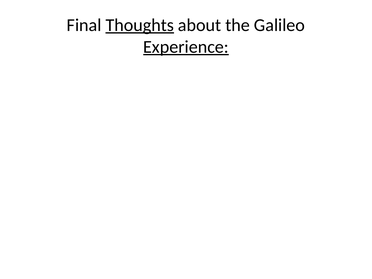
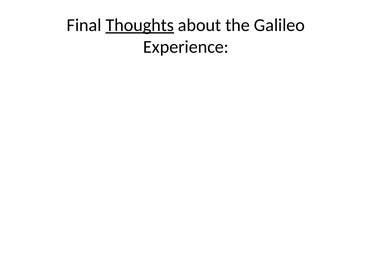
Experience underline: present -> none
